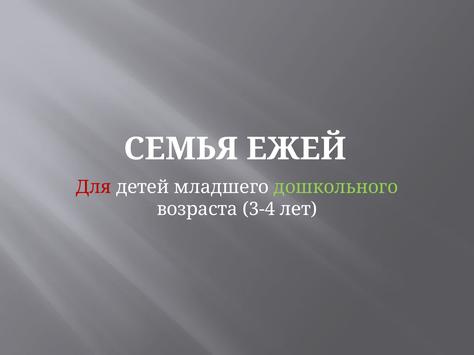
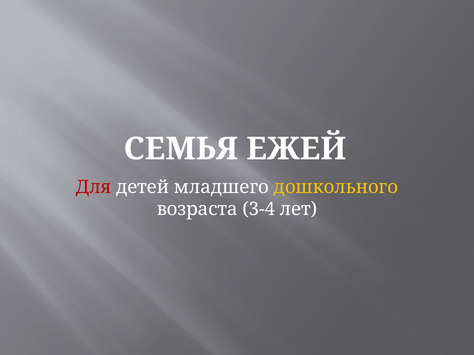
дошкольного colour: light green -> yellow
